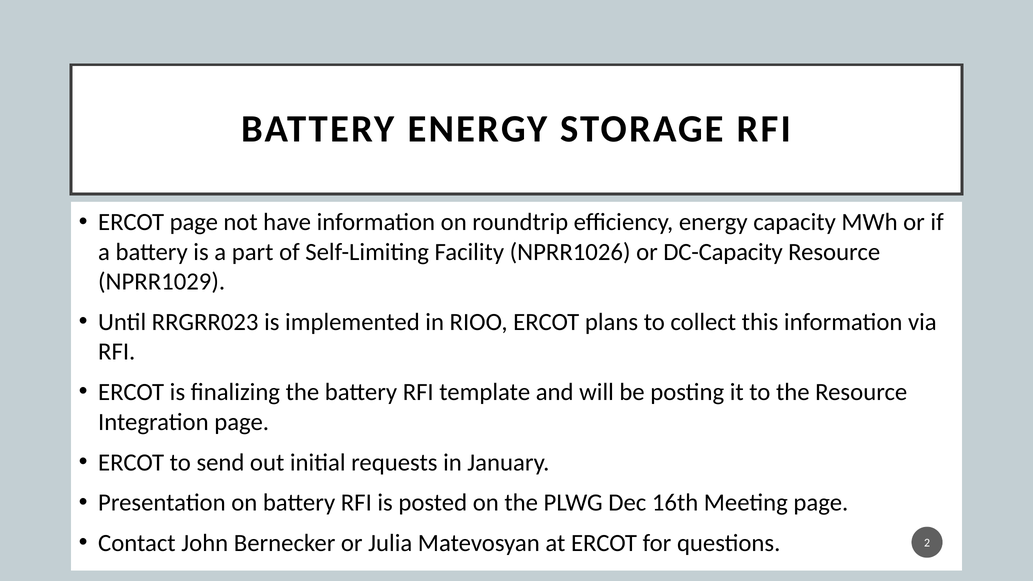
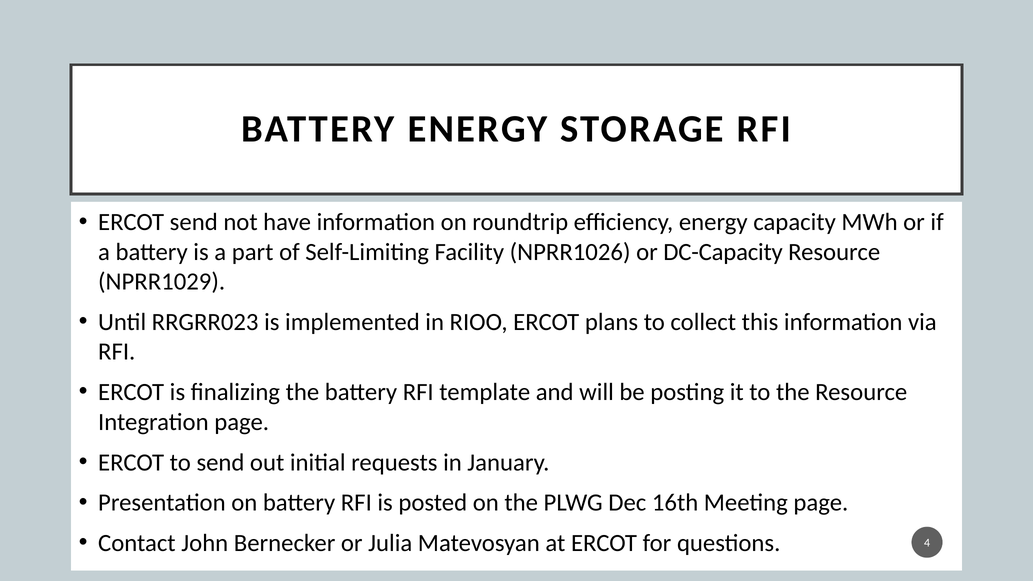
ERCOT page: page -> send
2: 2 -> 4
